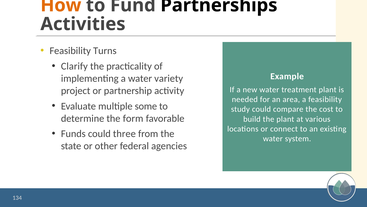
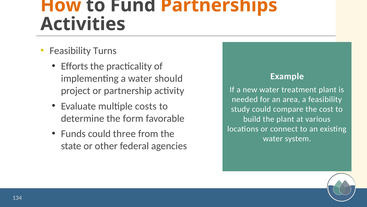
Partnerships colour: black -> orange
Clarify: Clarify -> Efforts
variety: variety -> should
some: some -> costs
